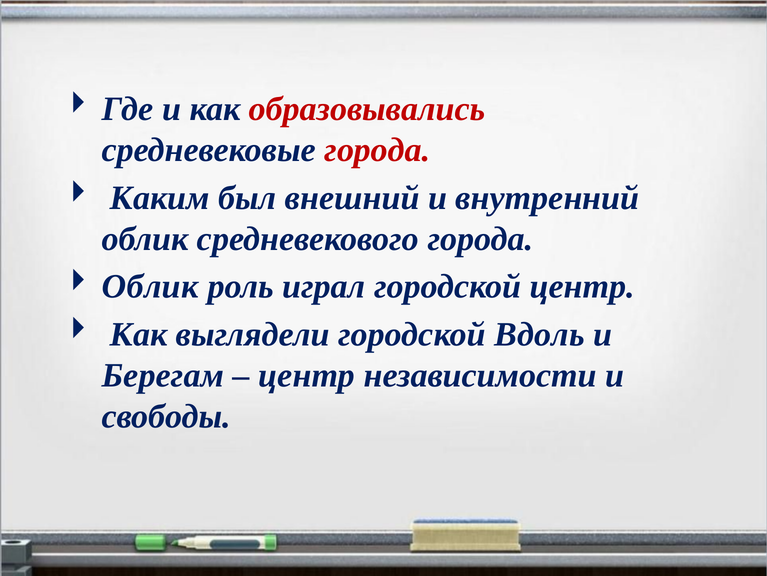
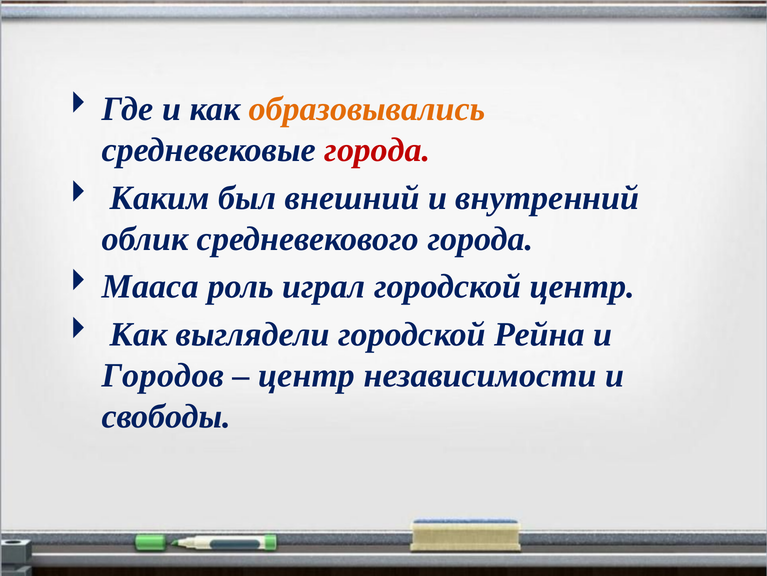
образовывались colour: red -> orange
Облик at (150, 286): Облик -> Мааса
Вдоль: Вдоль -> Рейна
Берегам: Берегам -> Городов
